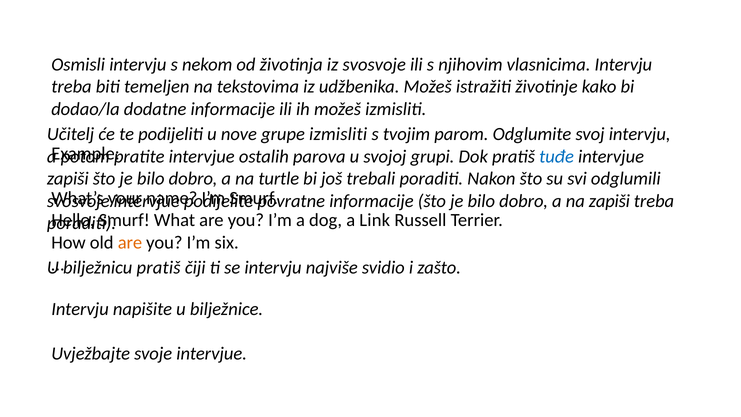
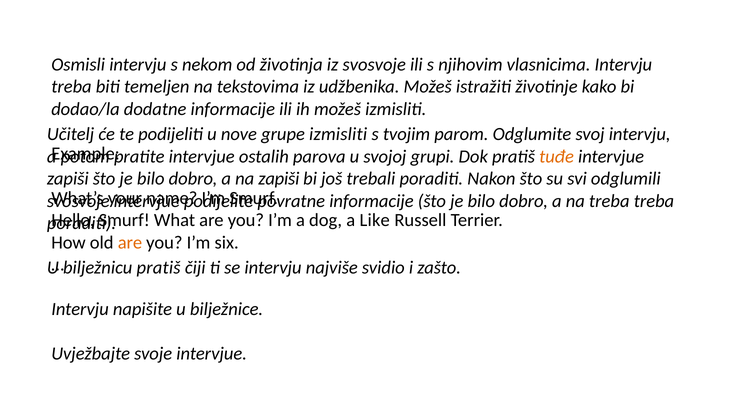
tuđe colour: blue -> orange
na turtle: turtle -> zapiši
na zapiši: zapiši -> treba
Link: Link -> Like
